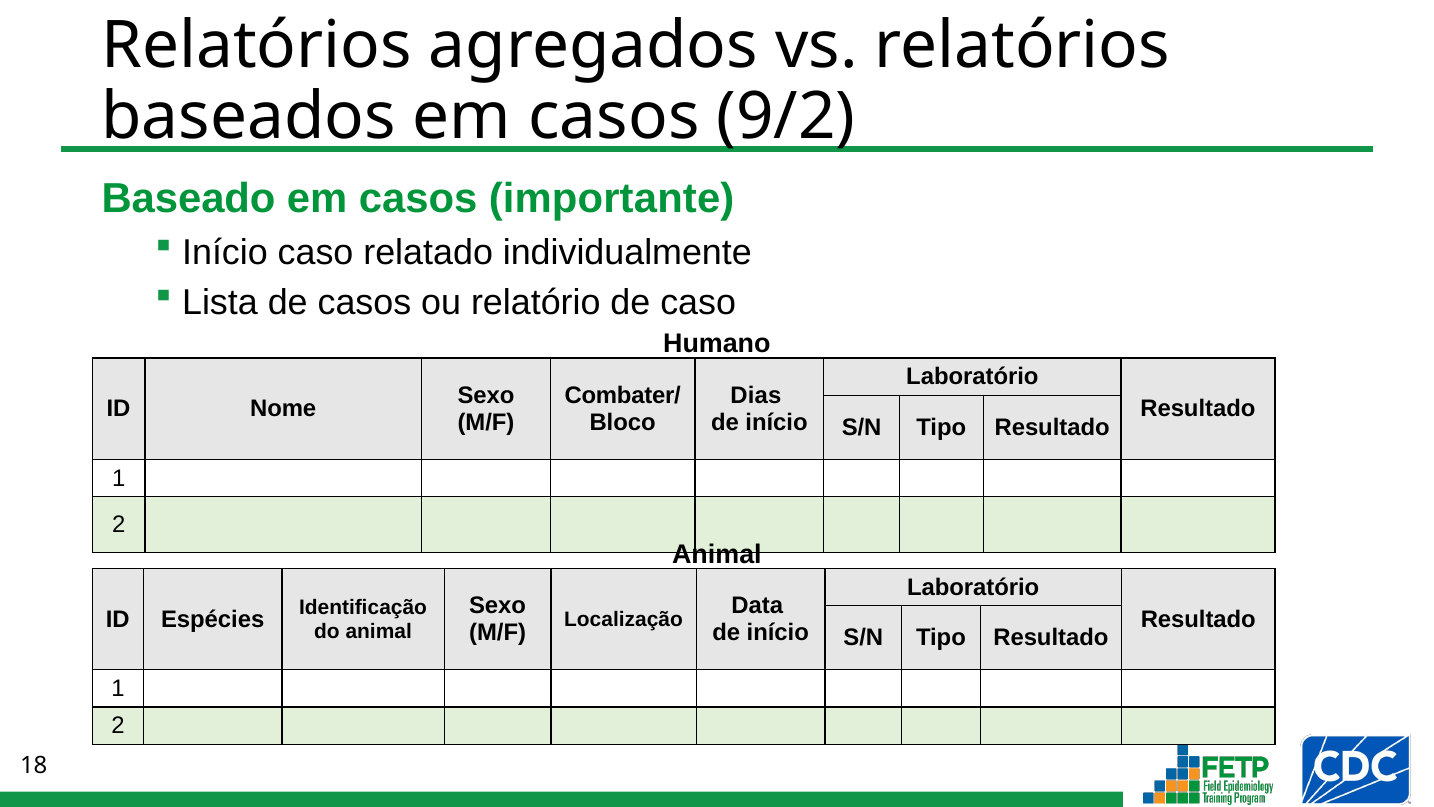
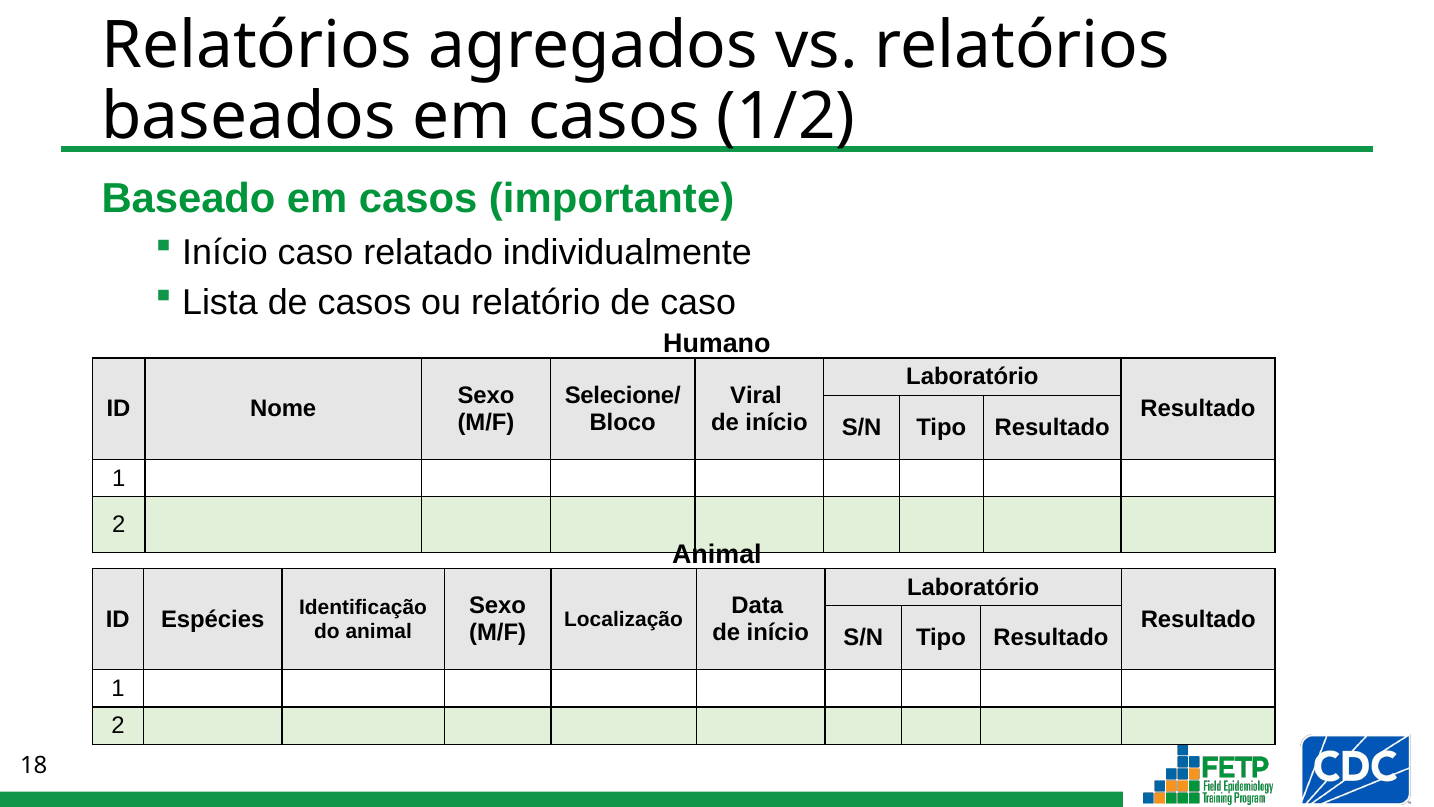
9/2: 9/2 -> 1/2
Combater/: Combater/ -> Selecione/
Dias: Dias -> Viral
